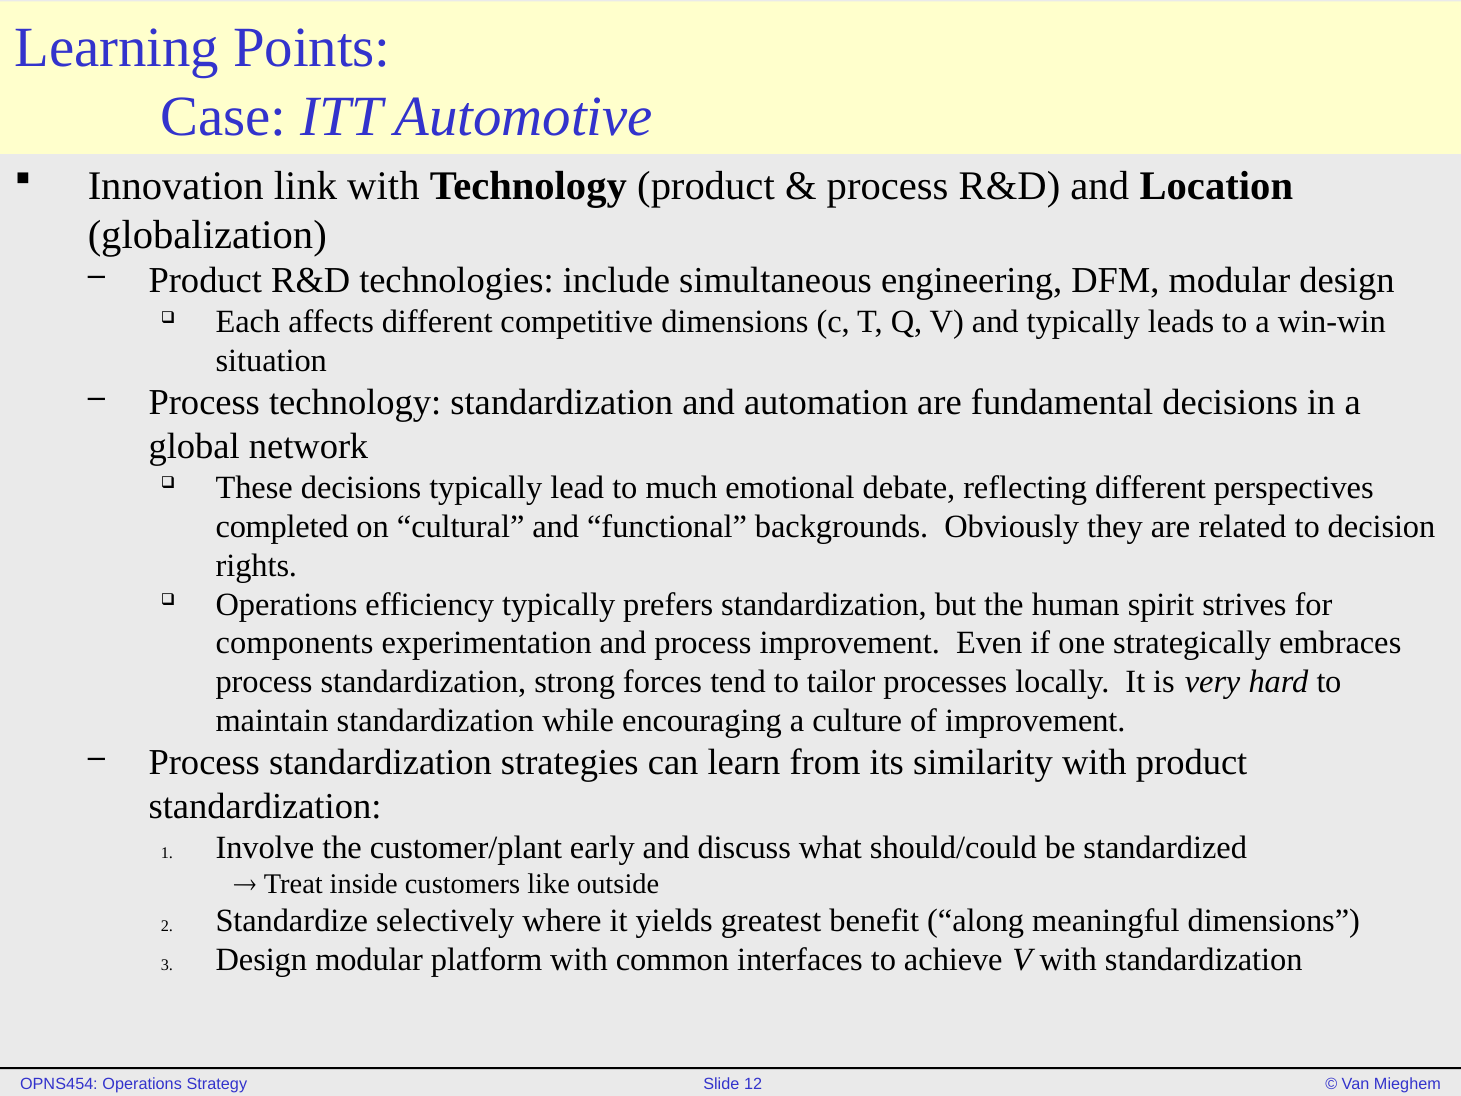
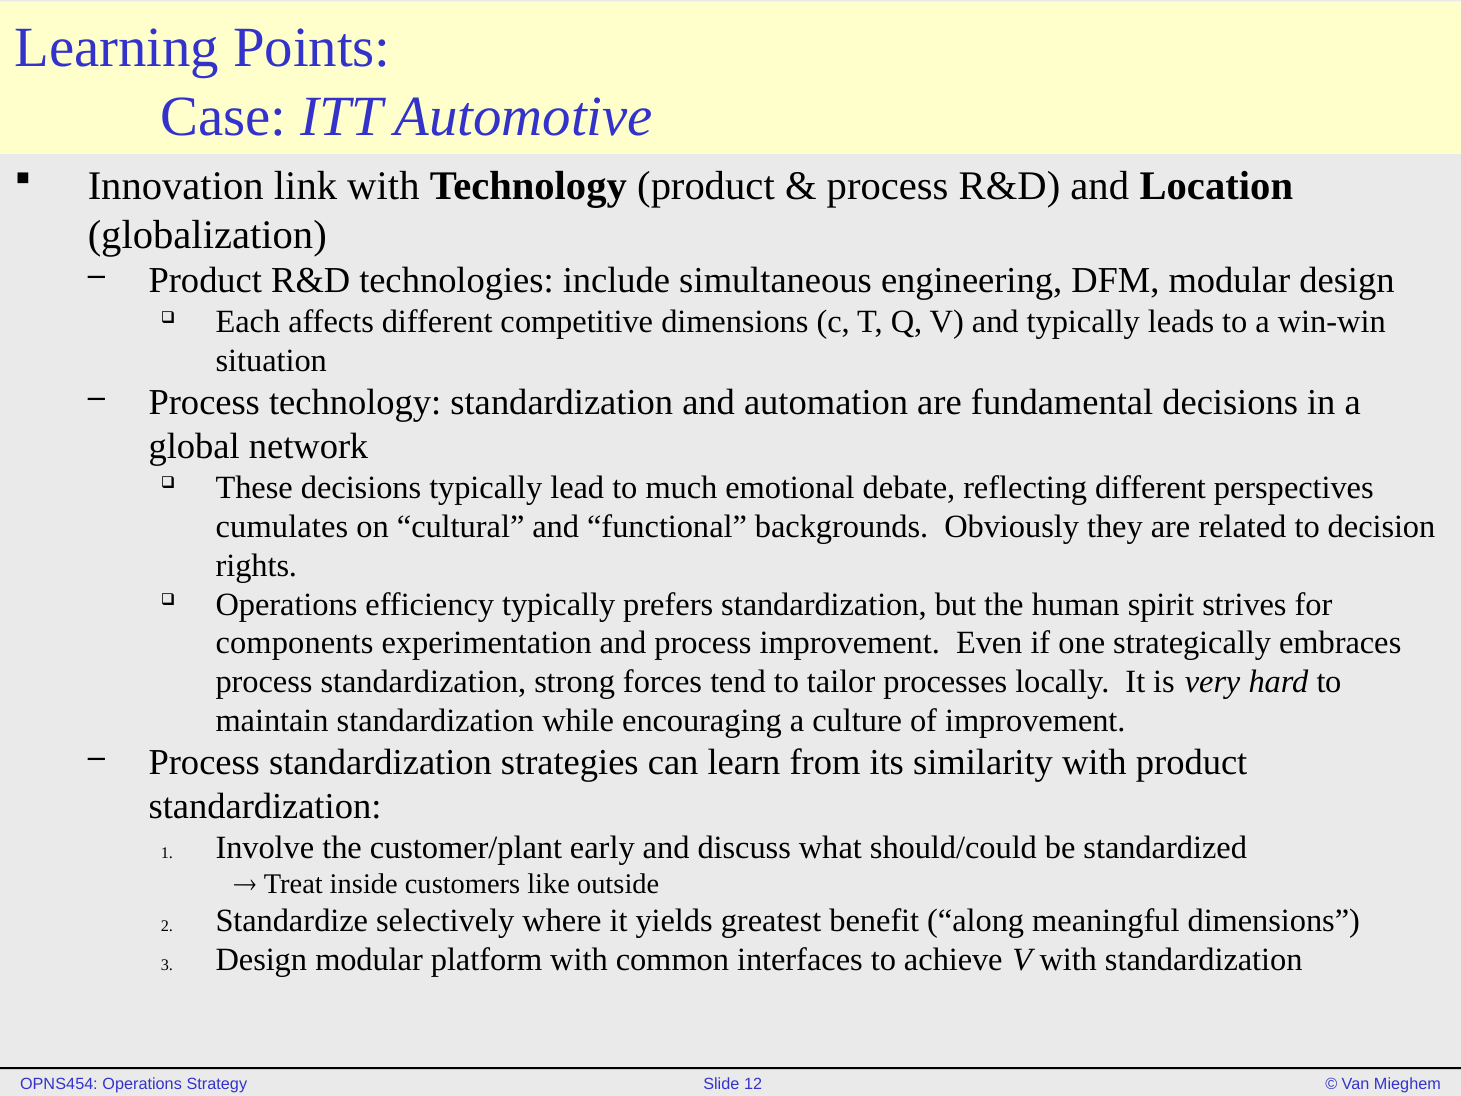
completed: completed -> cumulates
